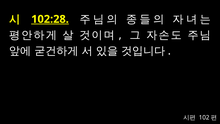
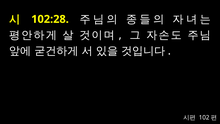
102:28 underline: present -> none
